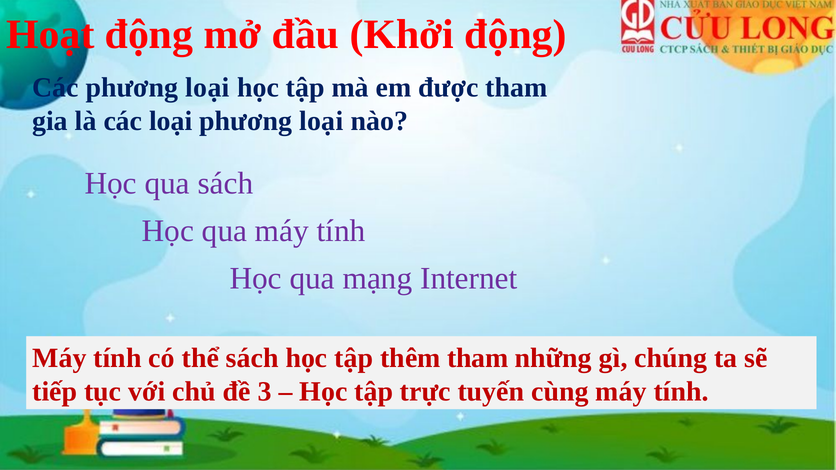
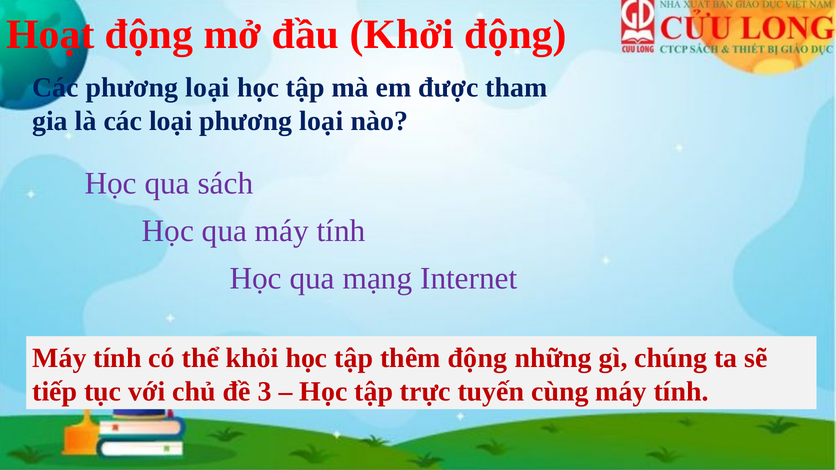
thể sách: sách -> khỏi
thêm tham: tham -> động
